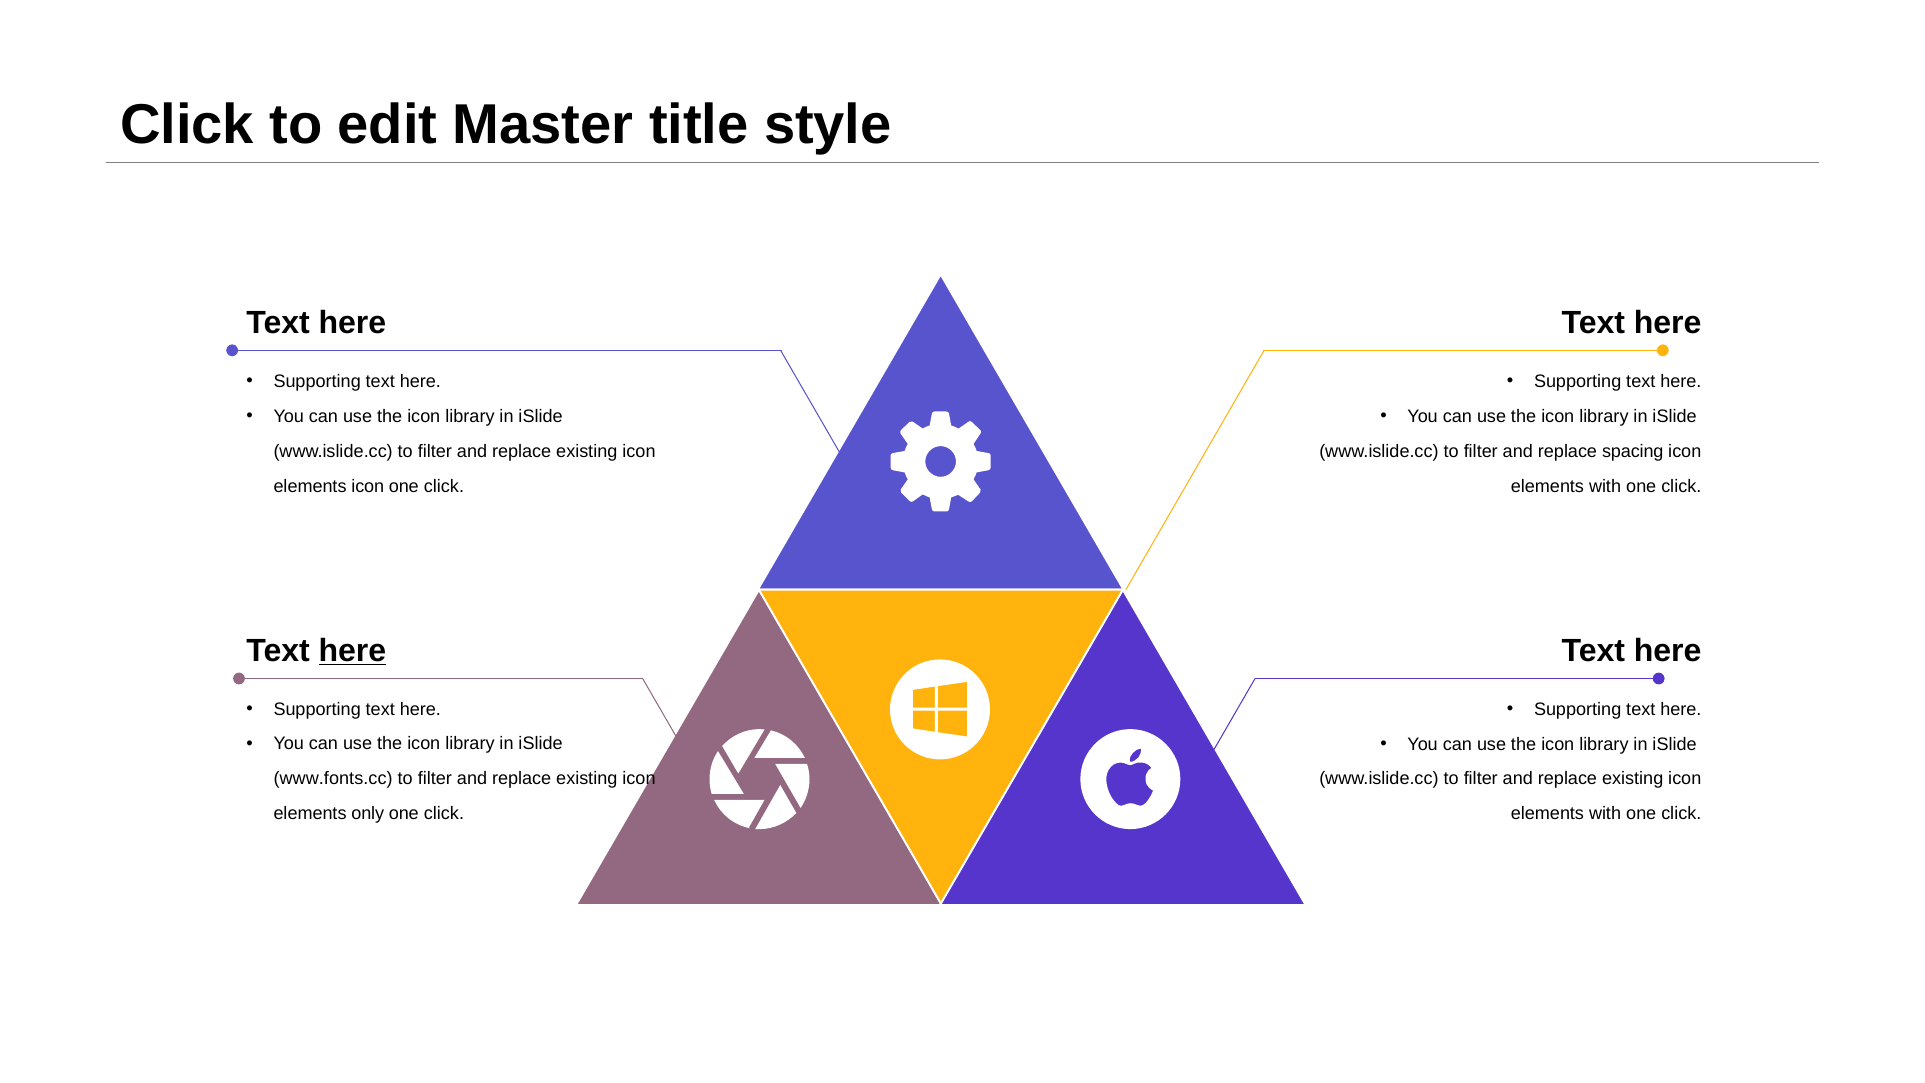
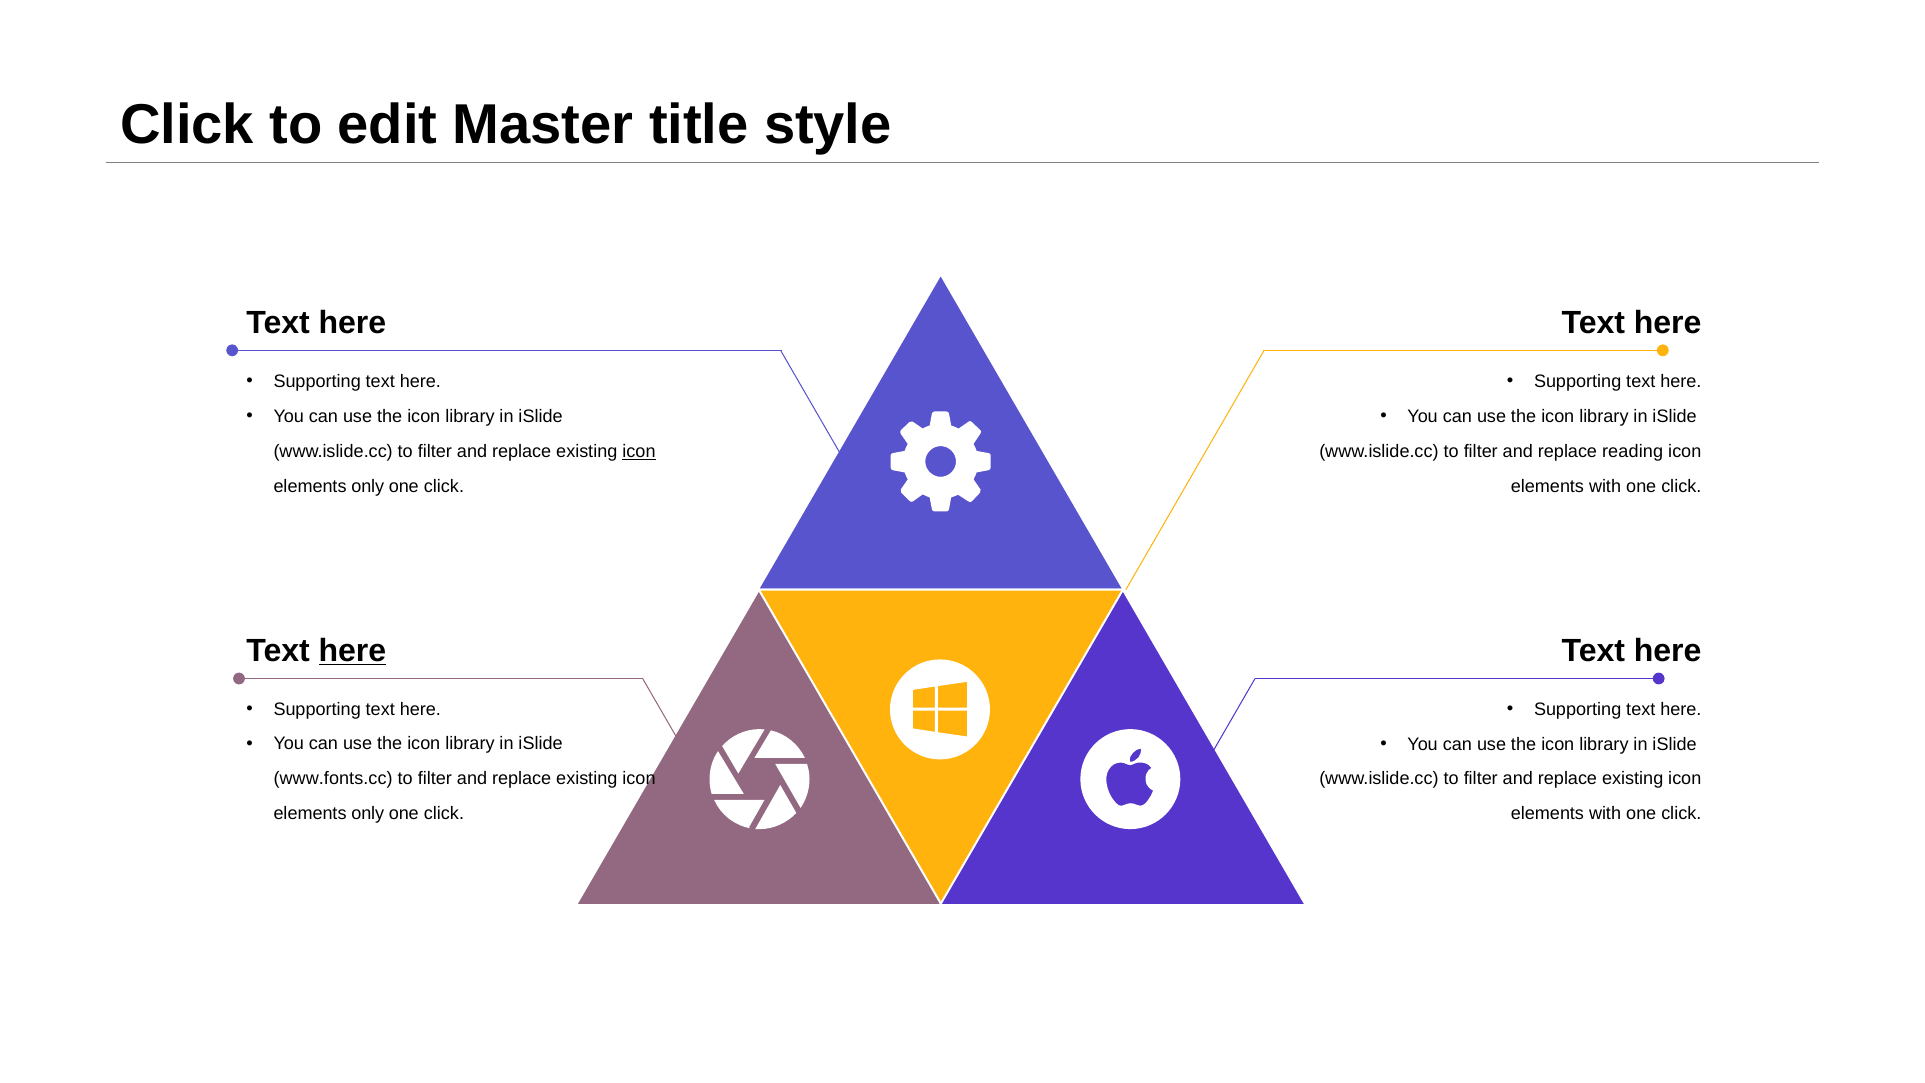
icon at (639, 451) underline: none -> present
spacing: spacing -> reading
icon at (368, 486): icon -> only
